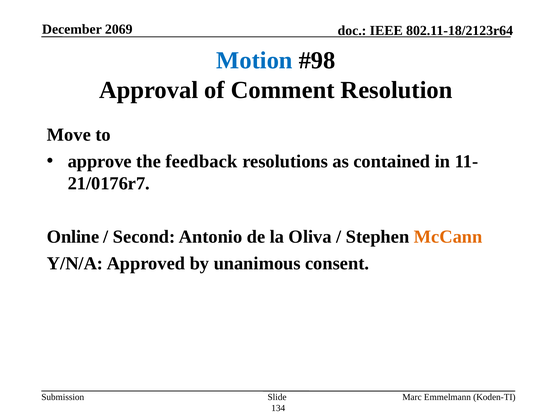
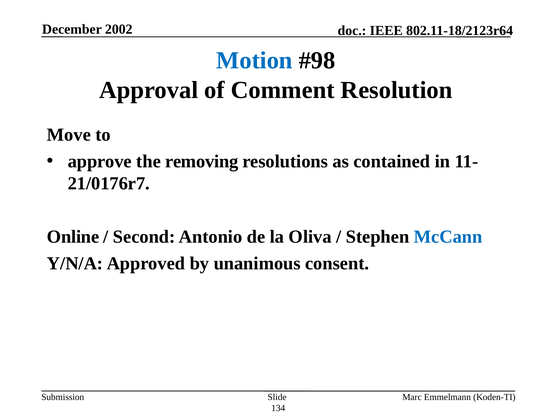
2069: 2069 -> 2002
feedback: feedback -> removing
McCann colour: orange -> blue
